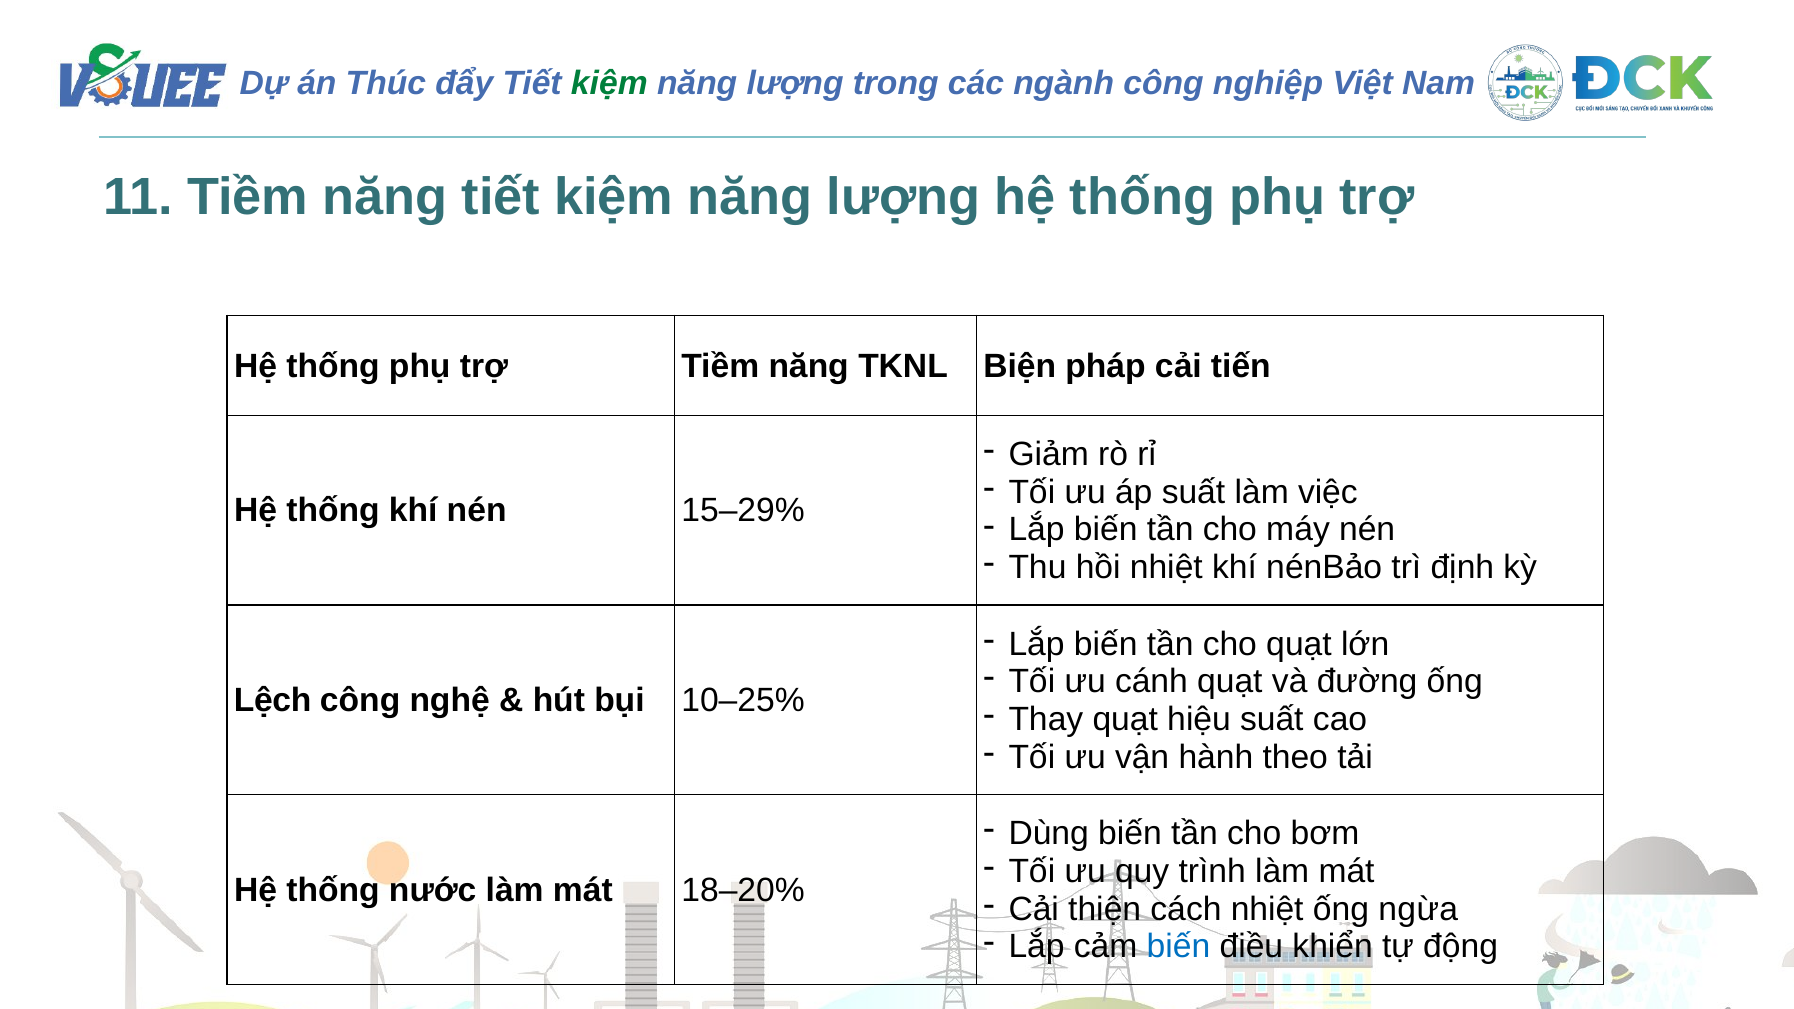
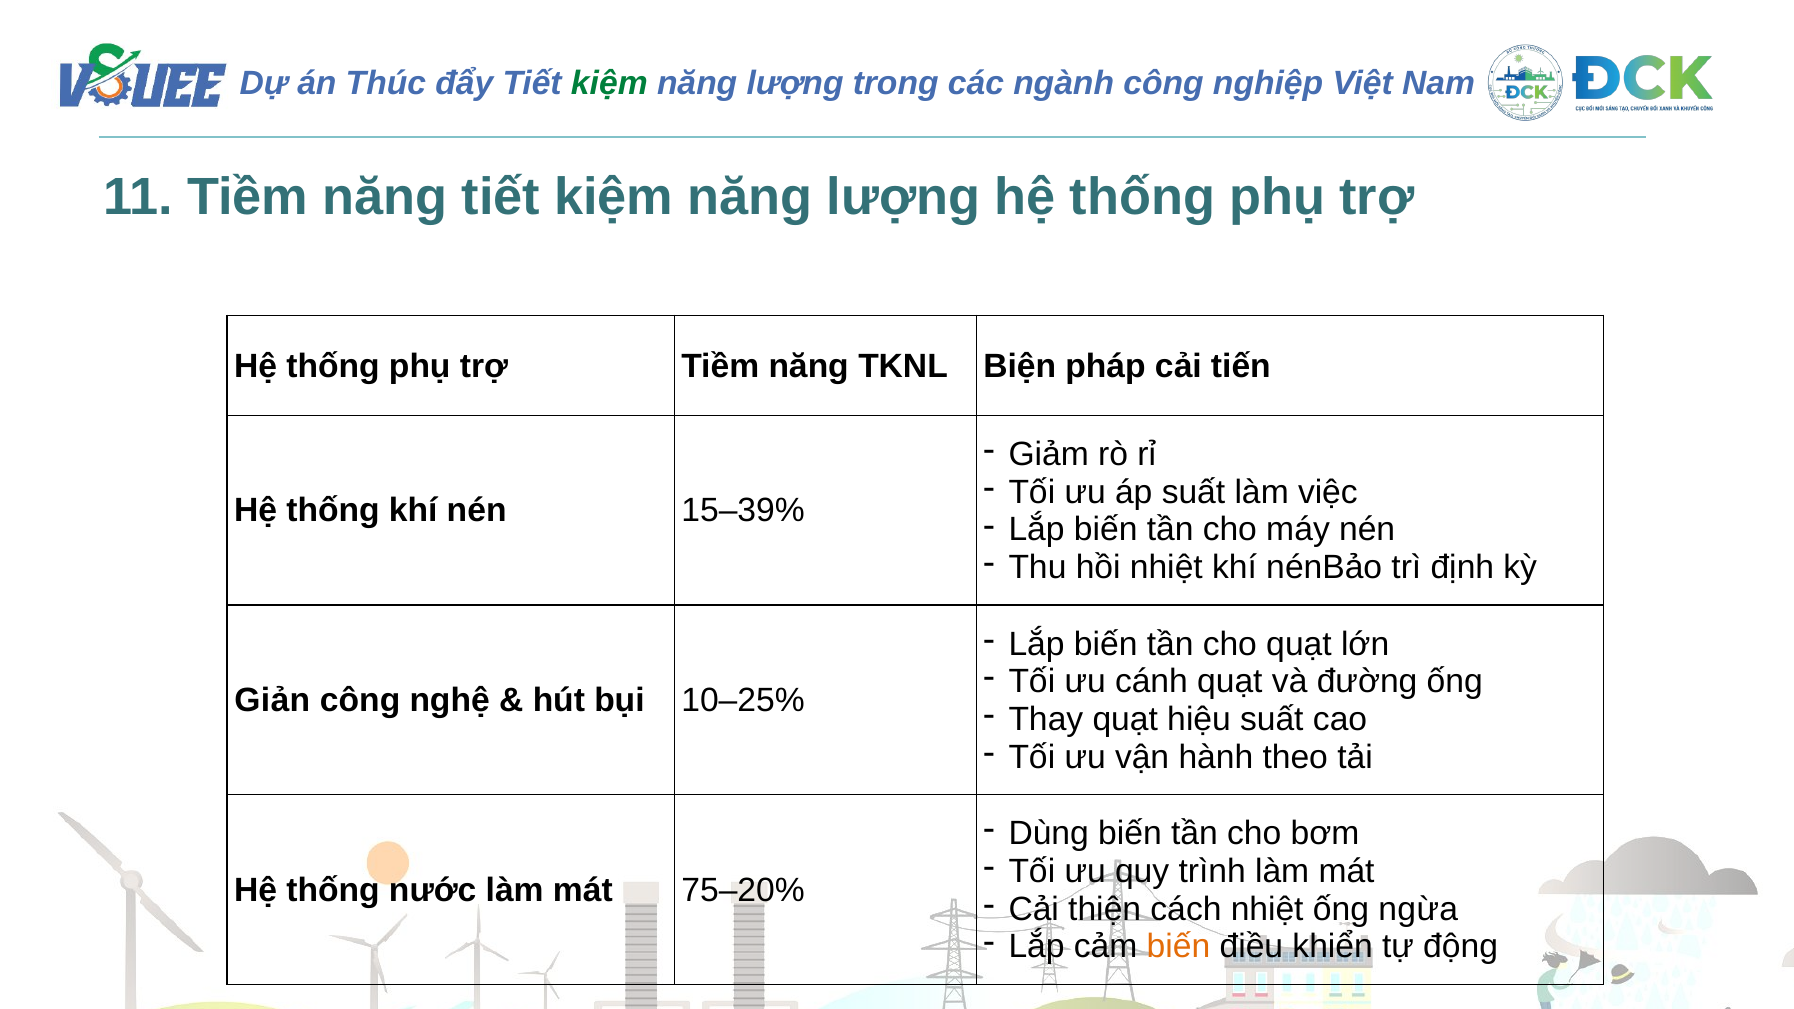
15–29%: 15–29% -> 15–39%
Lệch: Lệch -> Giản
18–20%: 18–20% -> 75–20%
biến at (1179, 947) colour: blue -> orange
